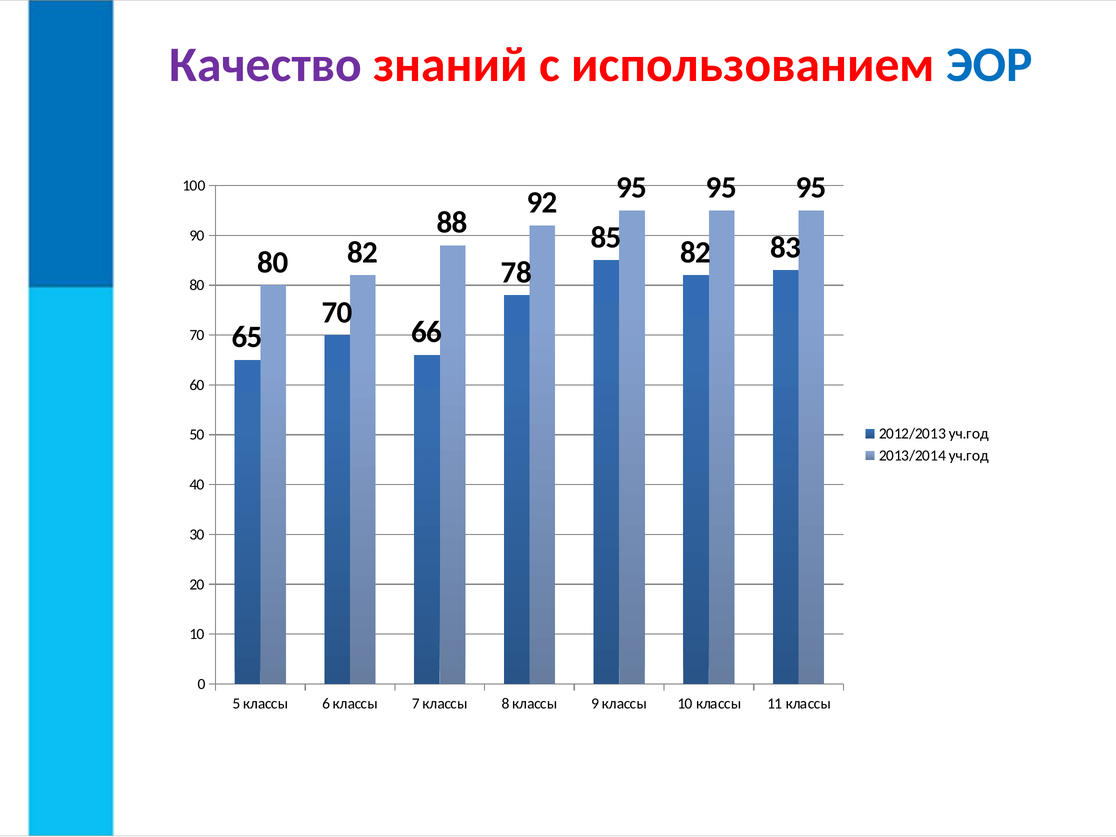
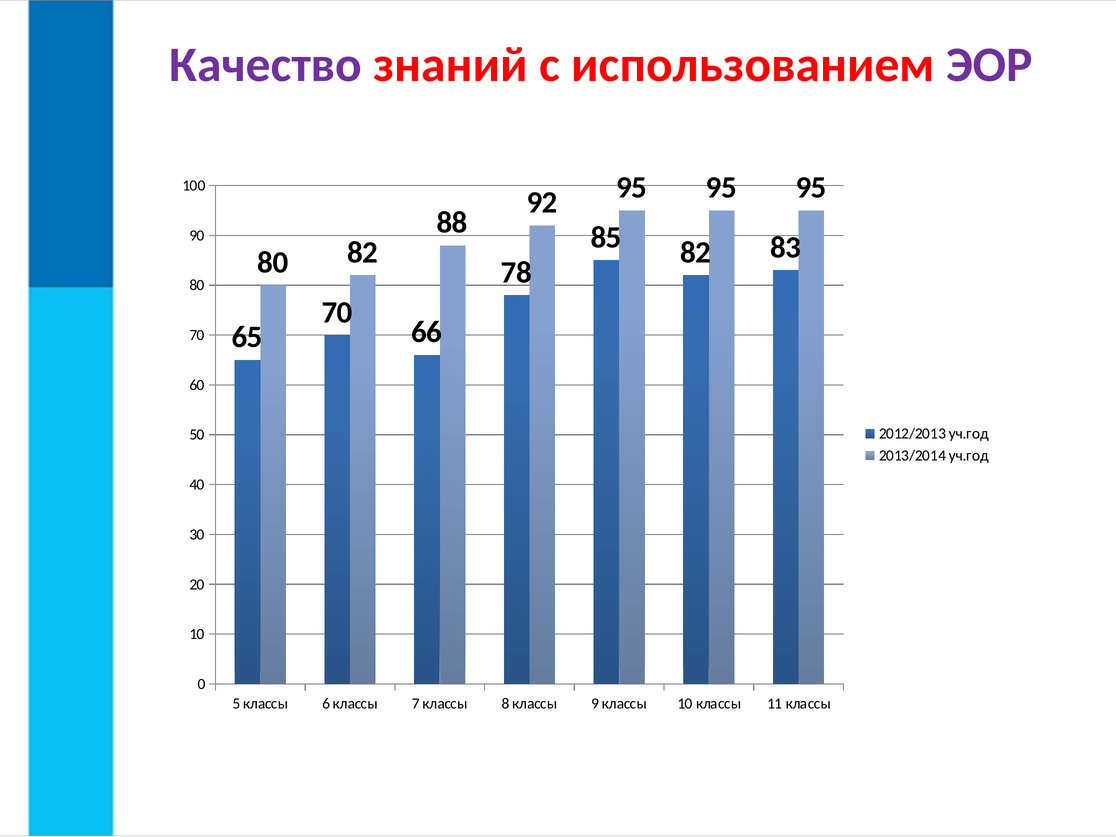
ЭОР colour: blue -> purple
